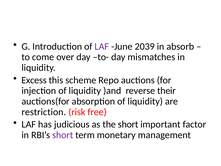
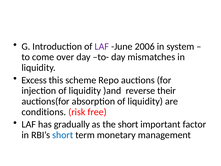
2039: 2039 -> 2006
absorb: absorb -> system
restriction: restriction -> conditions
judicious: judicious -> gradually
short at (63, 135) colour: purple -> blue
